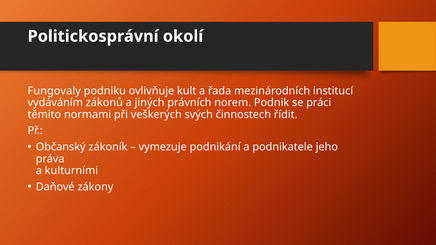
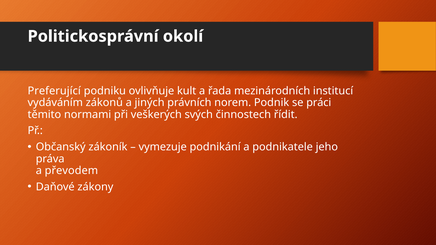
Fungovaly: Fungovaly -> Preferující
kulturními: kulturními -> převodem
